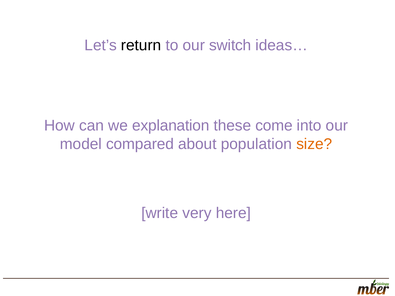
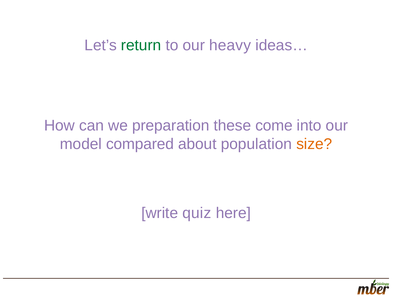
return colour: black -> green
switch: switch -> heavy
explanation: explanation -> preparation
very: very -> quiz
